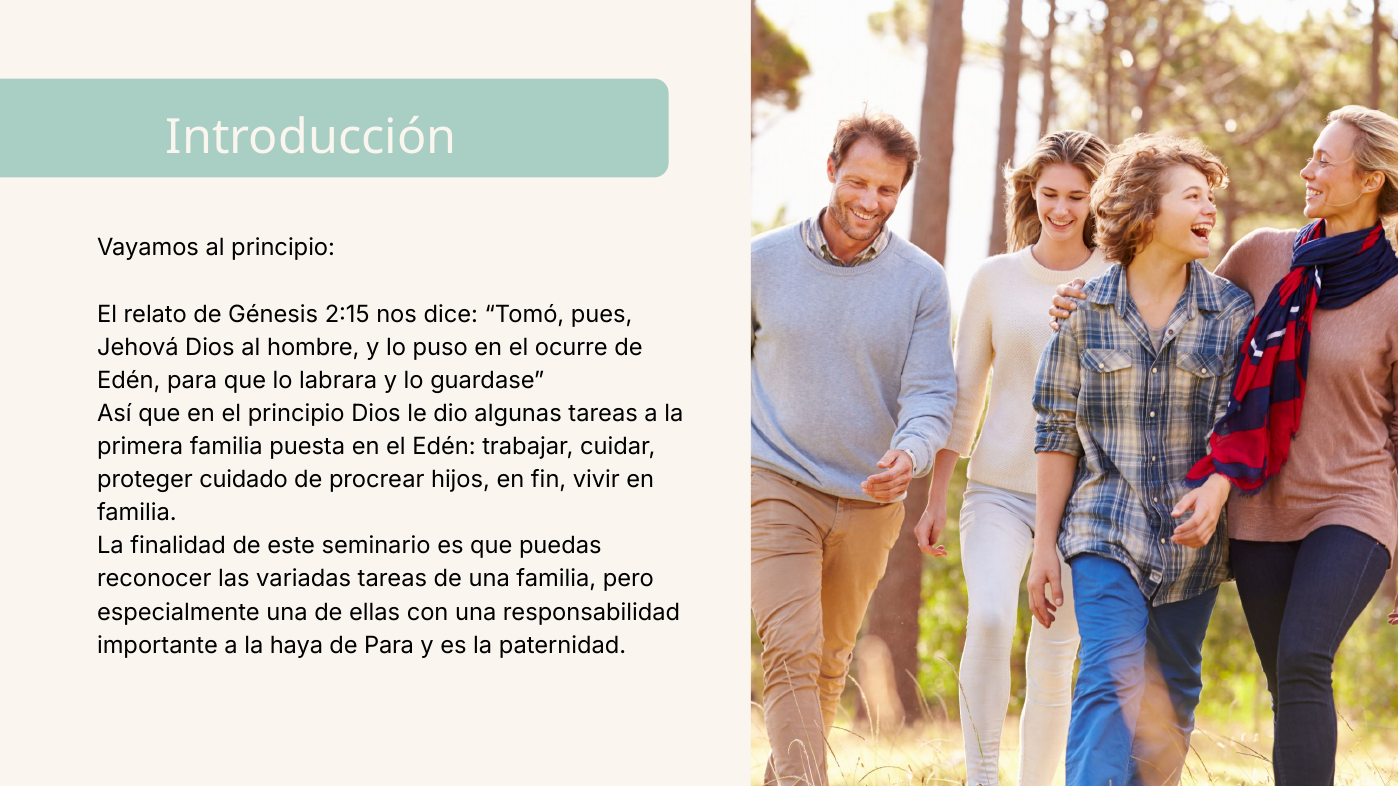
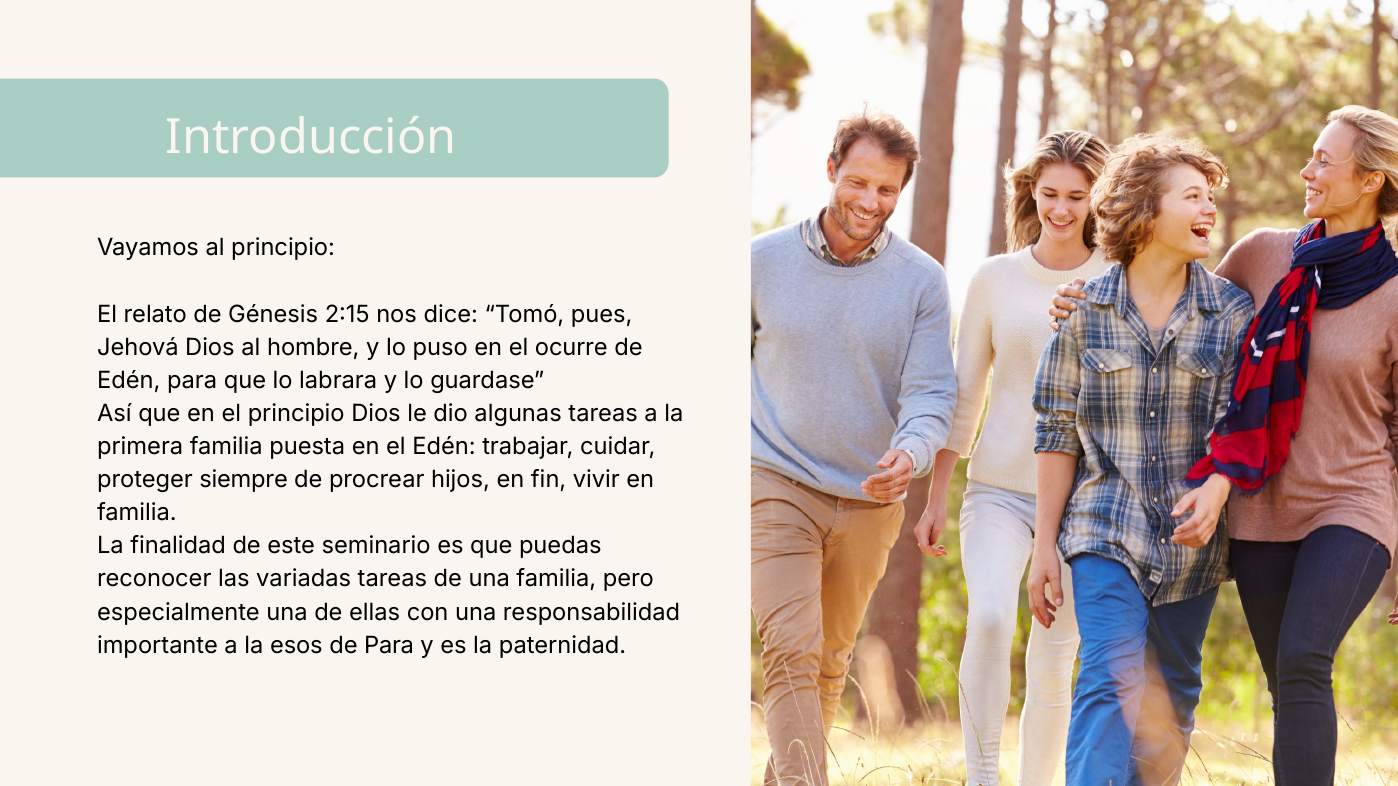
cuidado: cuidado -> siempre
haya: haya -> esos
